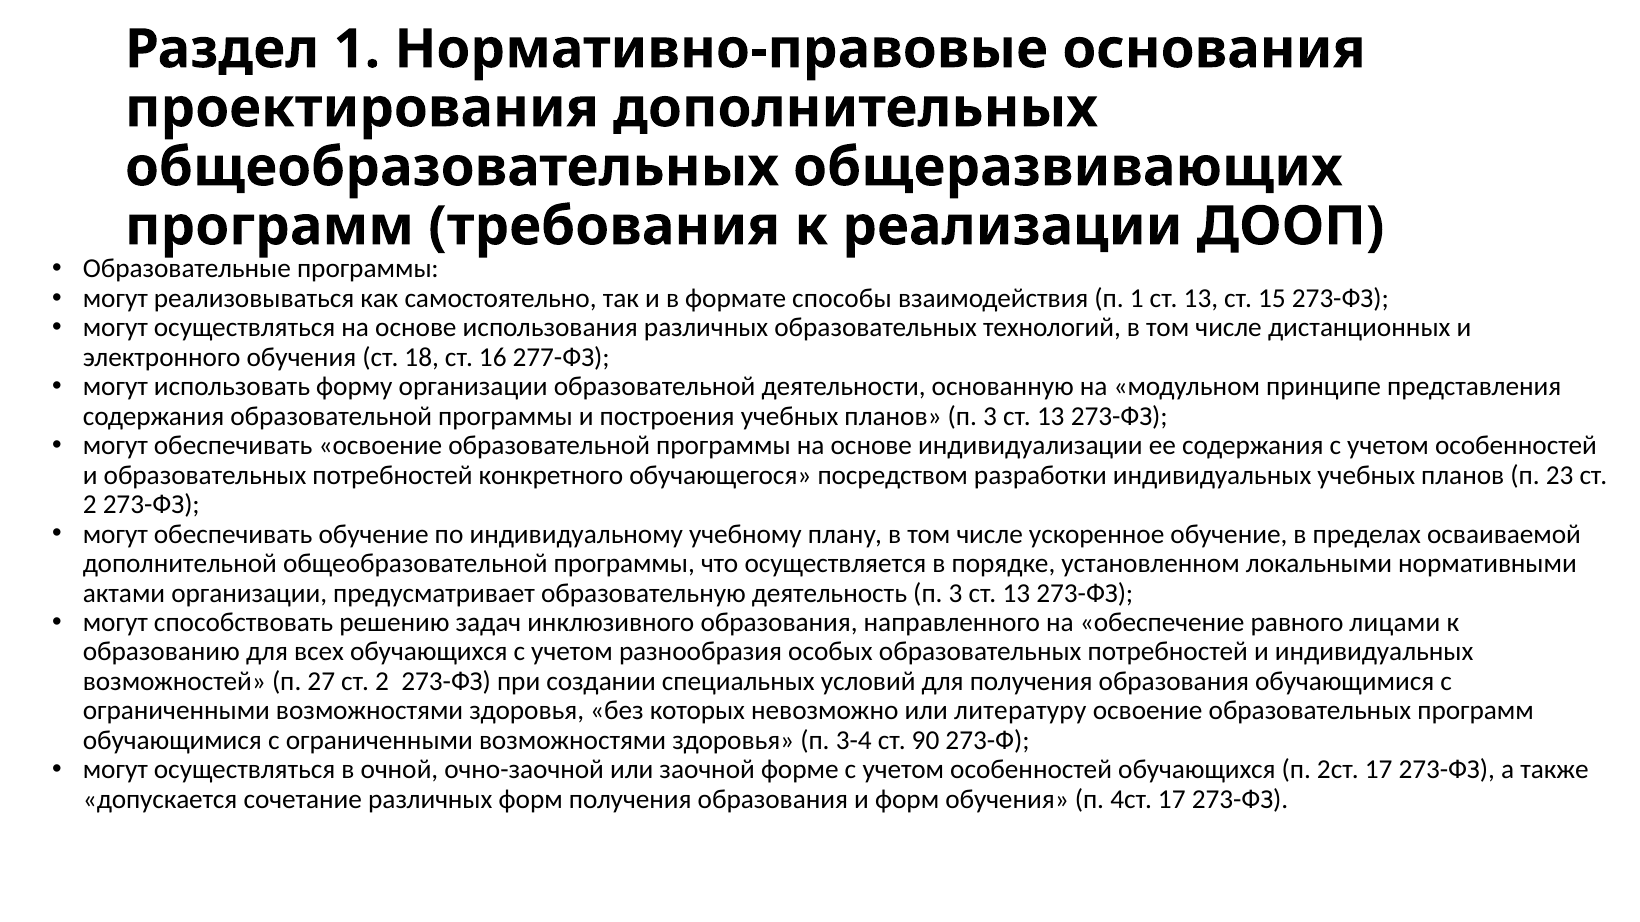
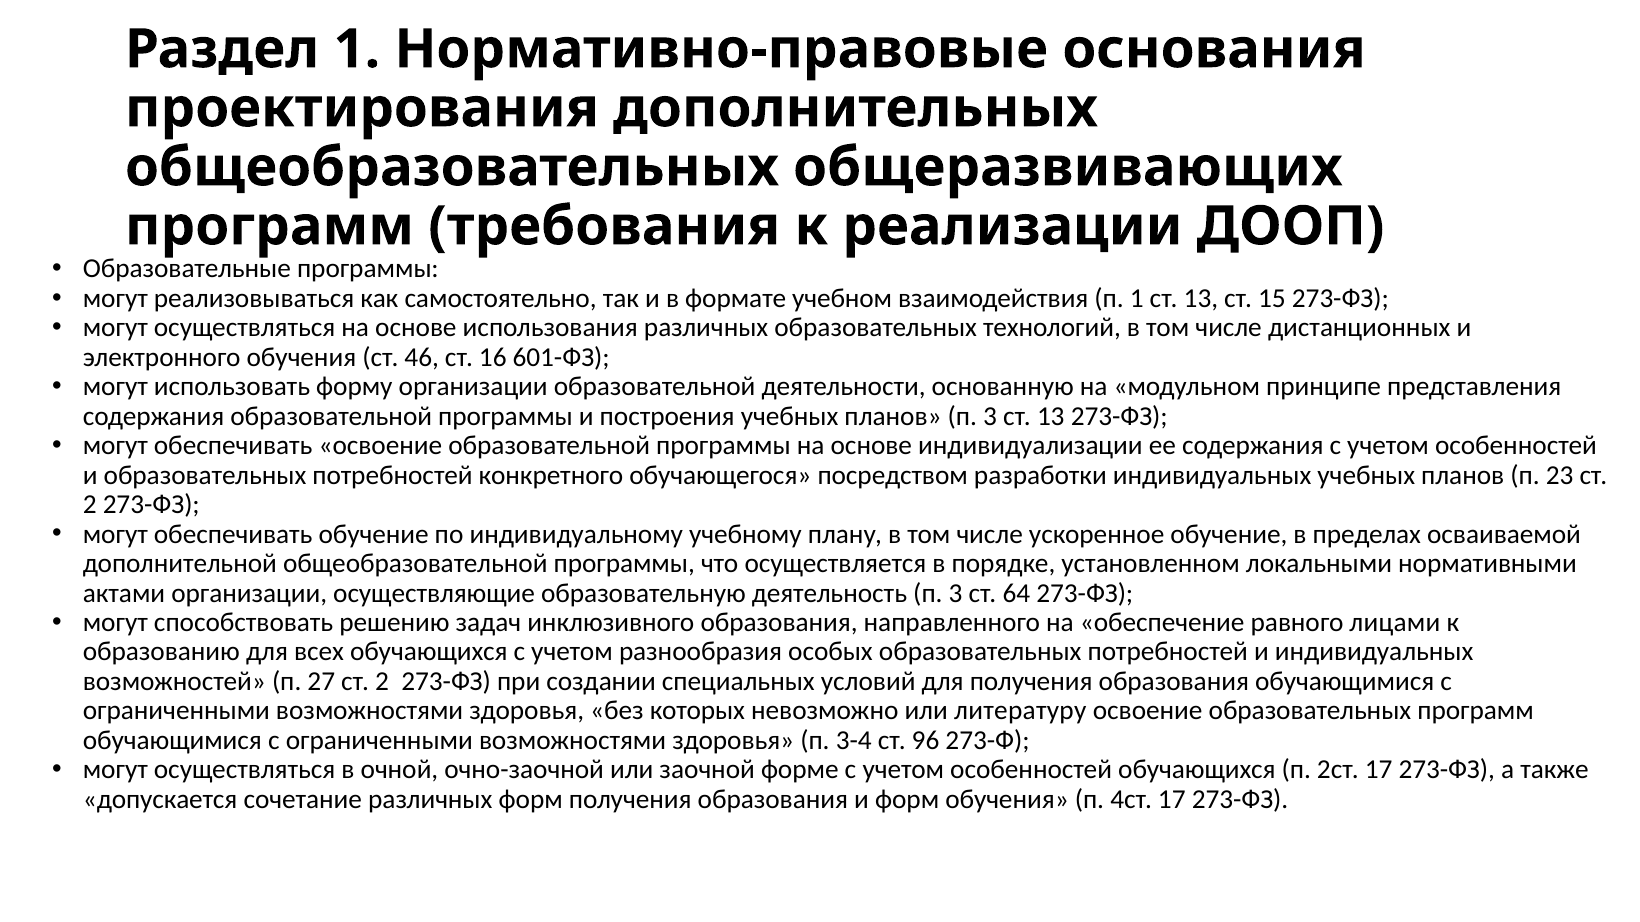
способы: способы -> учебном
18: 18 -> 46
277-ФЗ: 277-ФЗ -> 601-ФЗ
предусматривает: предусматривает -> осуществляющие
13 at (1016, 593): 13 -> 64
90: 90 -> 96
